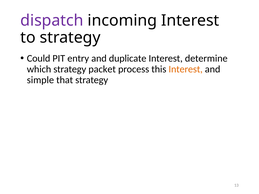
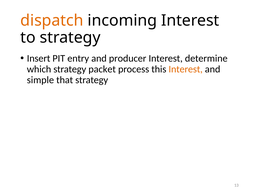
dispatch colour: purple -> orange
Could: Could -> Insert
duplicate: duplicate -> producer
